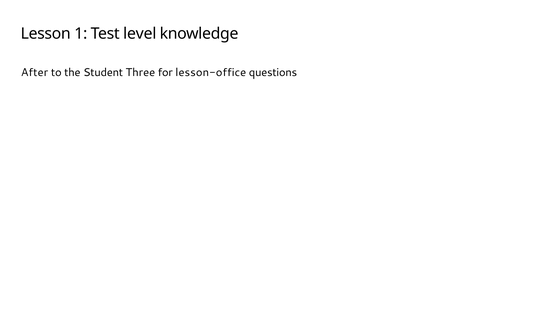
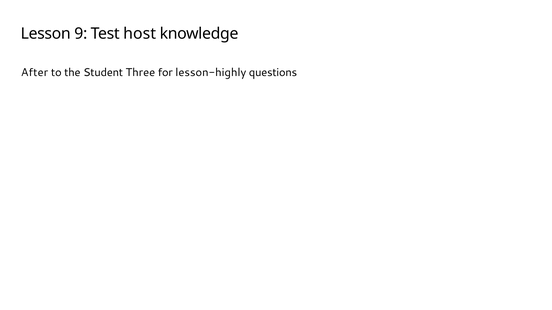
1: 1 -> 9
level: level -> host
lesson-office: lesson-office -> lesson-highly
